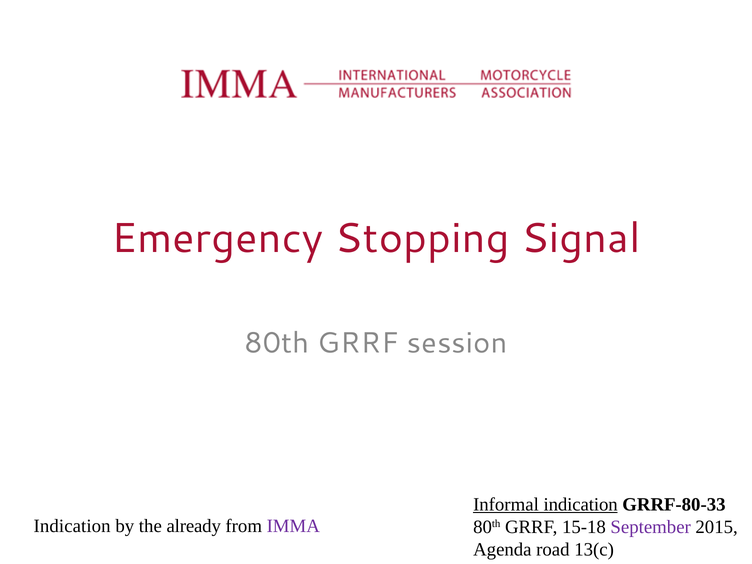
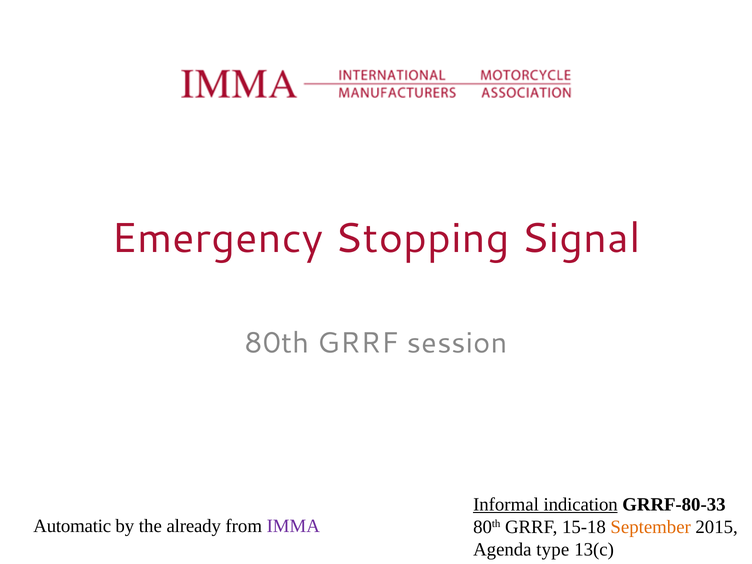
Indication at (72, 526): Indication -> Automatic
September colour: purple -> orange
road: road -> type
